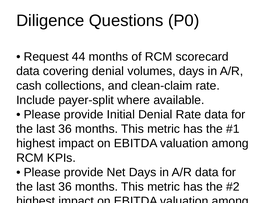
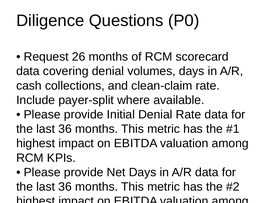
44: 44 -> 26
